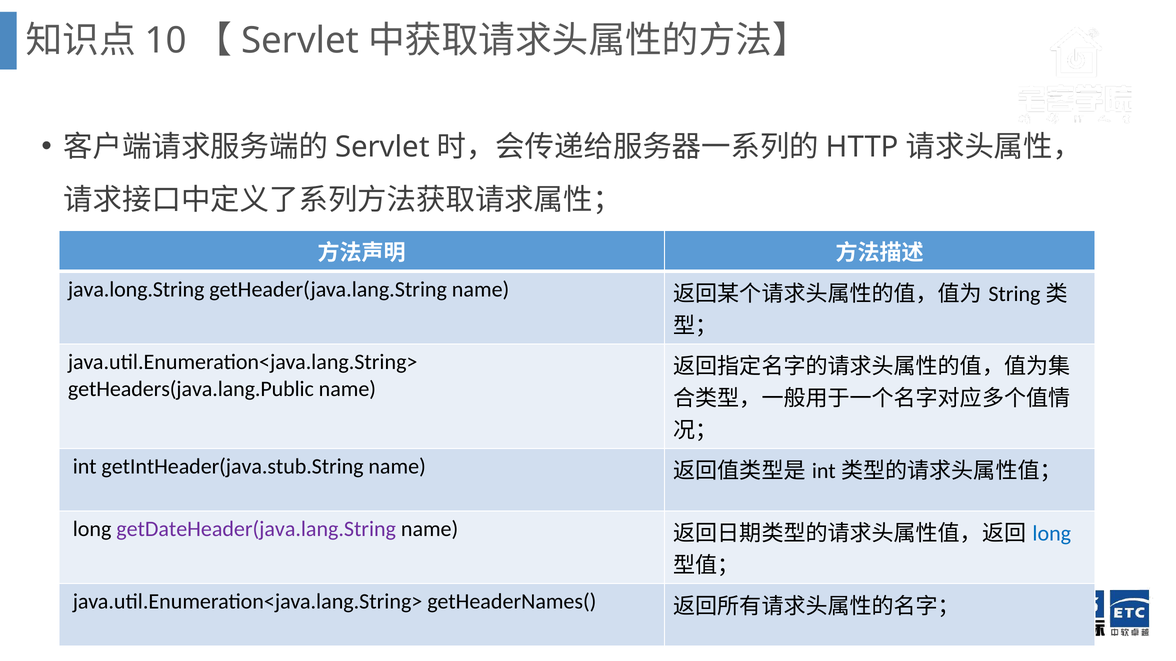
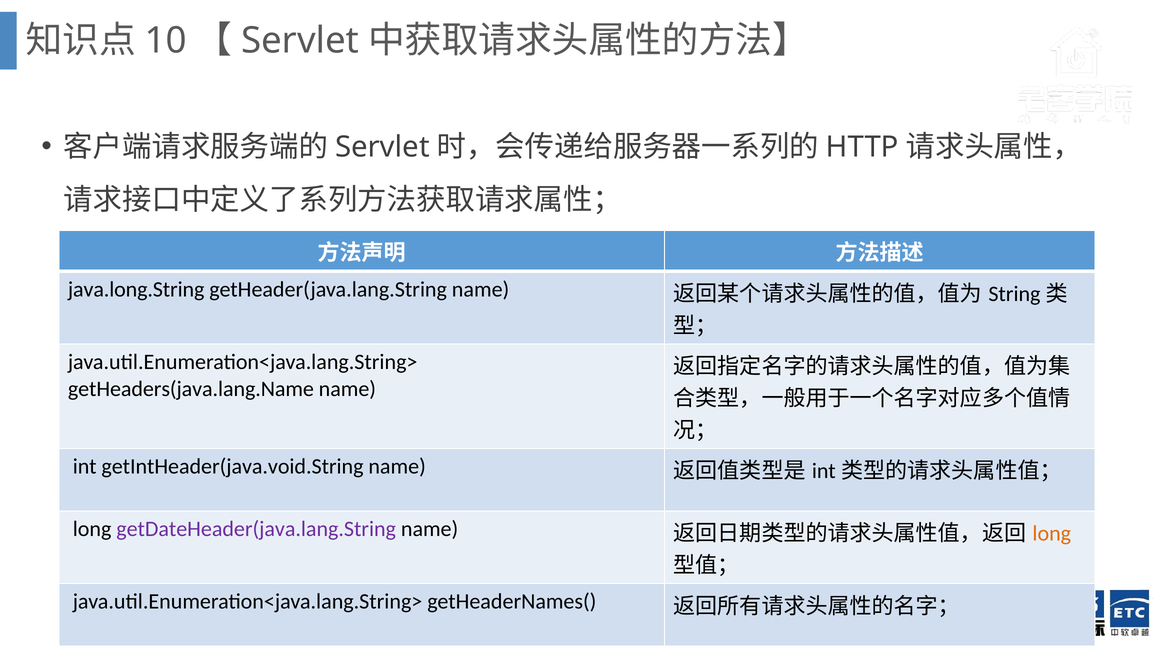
getHeaders(java.lang.Public: getHeaders(java.lang.Public -> getHeaders(java.lang.Name
getIntHeader(java.stub.String: getIntHeader(java.stub.String -> getIntHeader(java.void.String
long at (1052, 534) colour: blue -> orange
